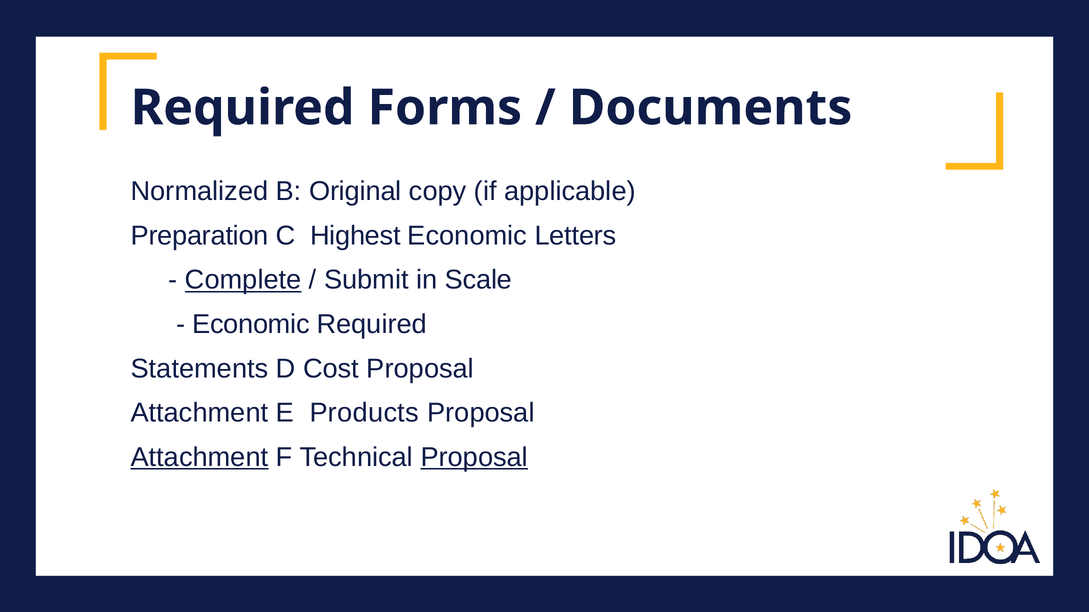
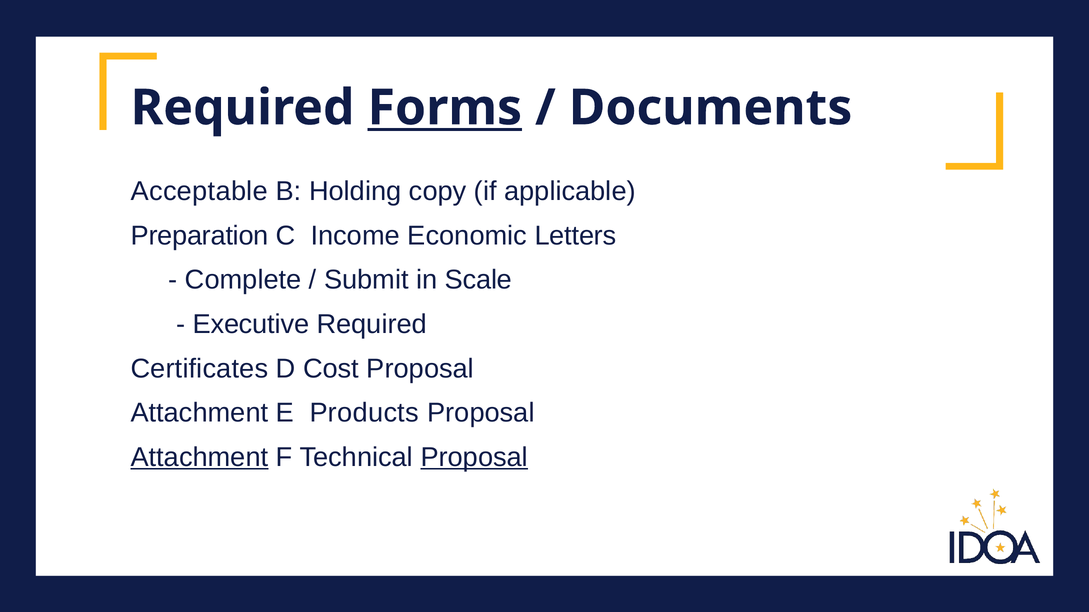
Forms underline: none -> present
Normalized: Normalized -> Acceptable
Original: Original -> Holding
Highest: Highest -> Income
Complete underline: present -> none
Economic at (251, 325): Economic -> Executive
Statements: Statements -> Certificates
